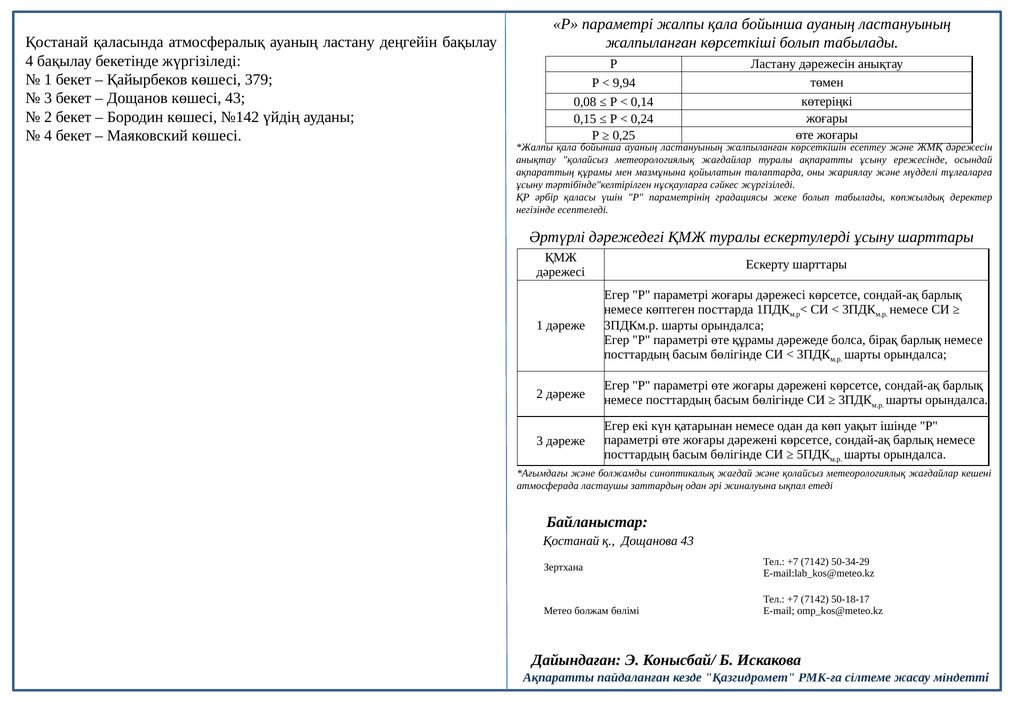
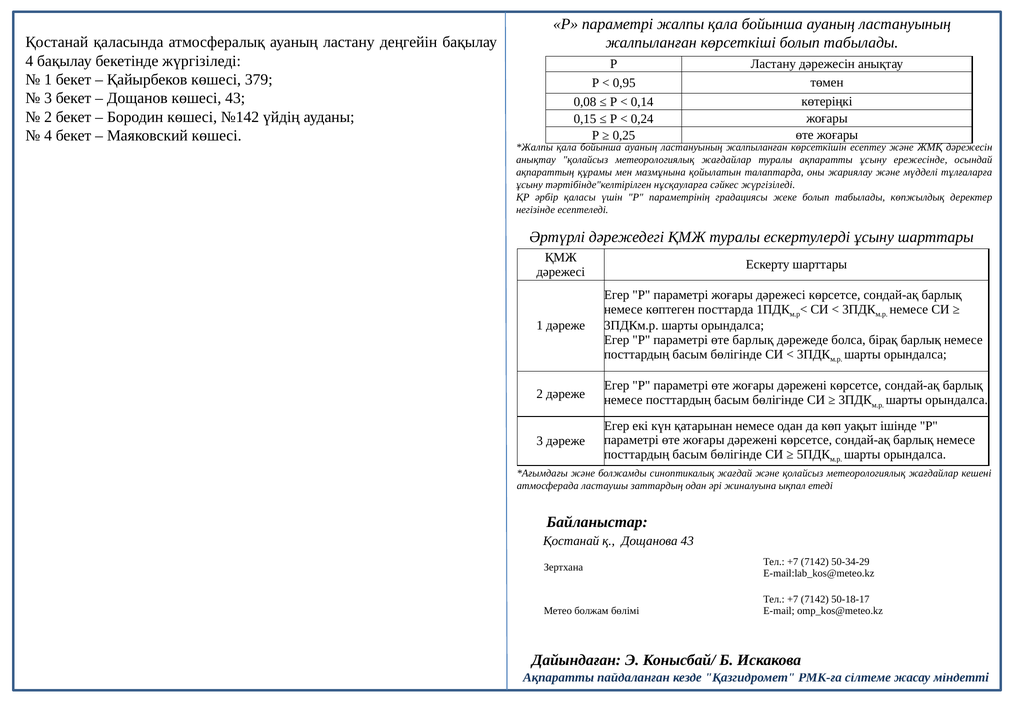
9,94: 9,94 -> 0,95
өте құрамы: құрамы -> барлық
